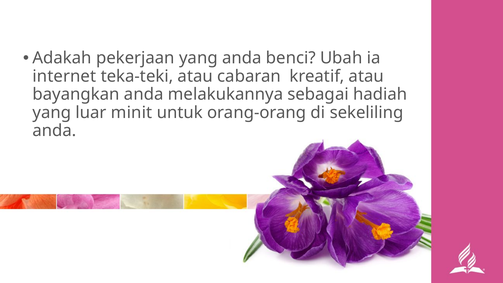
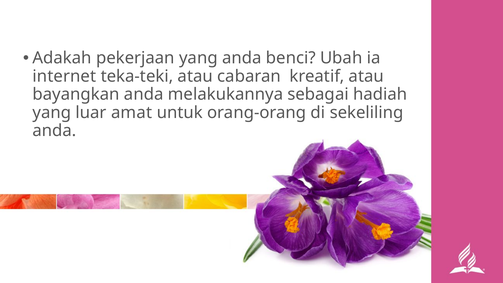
minit: minit -> amat
